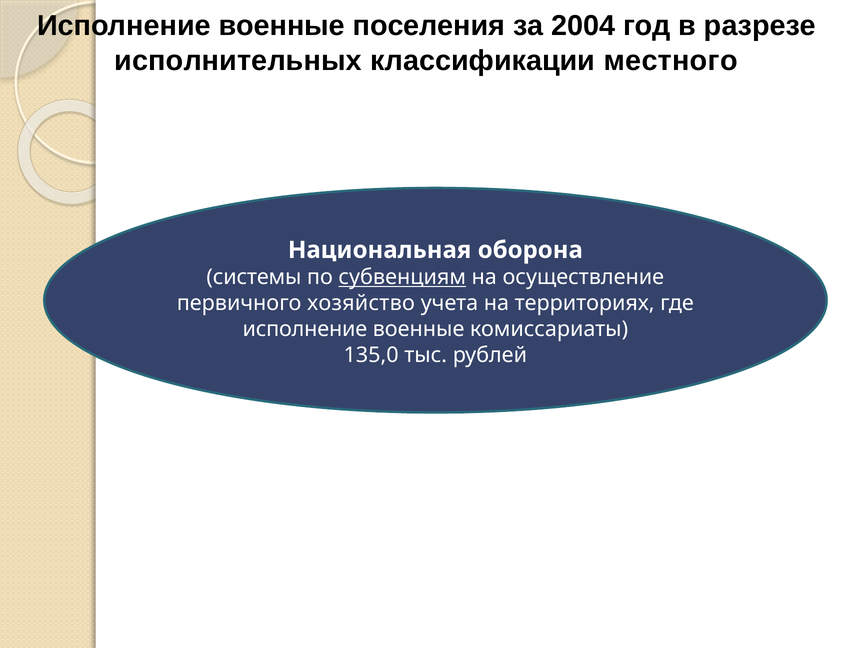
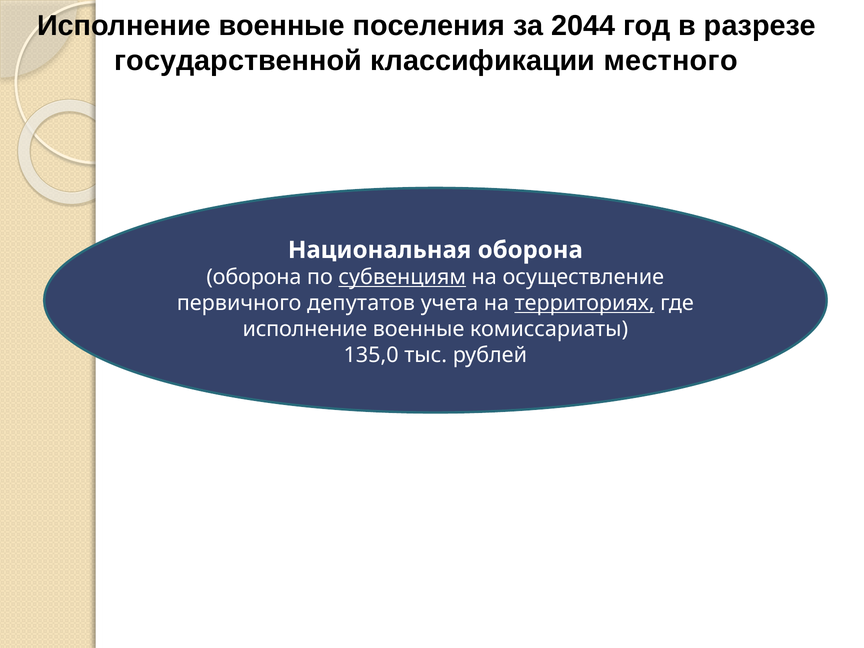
2004: 2004 -> 2044
исполнительных: исполнительных -> государственной
системы at (254, 277): системы -> оборона
хозяйство: хозяйство -> депутатов
территориях underline: none -> present
